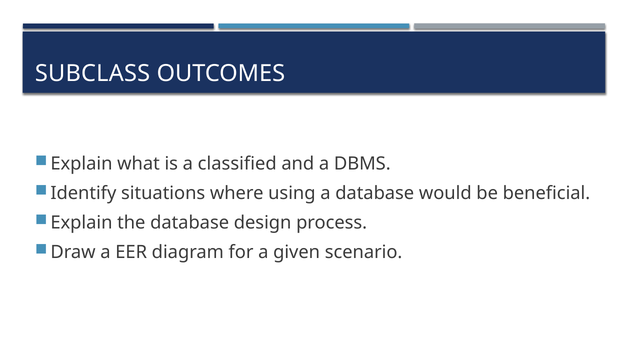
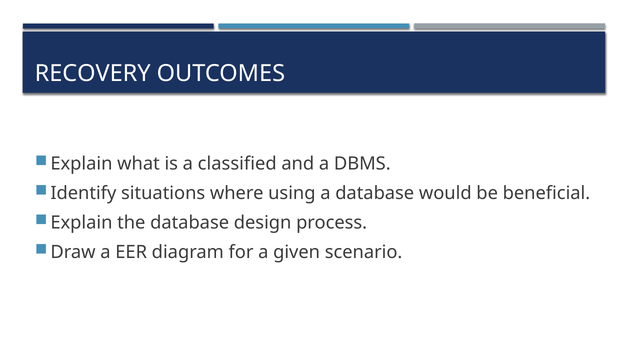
SUBCLASS: SUBCLASS -> RECOVERY
